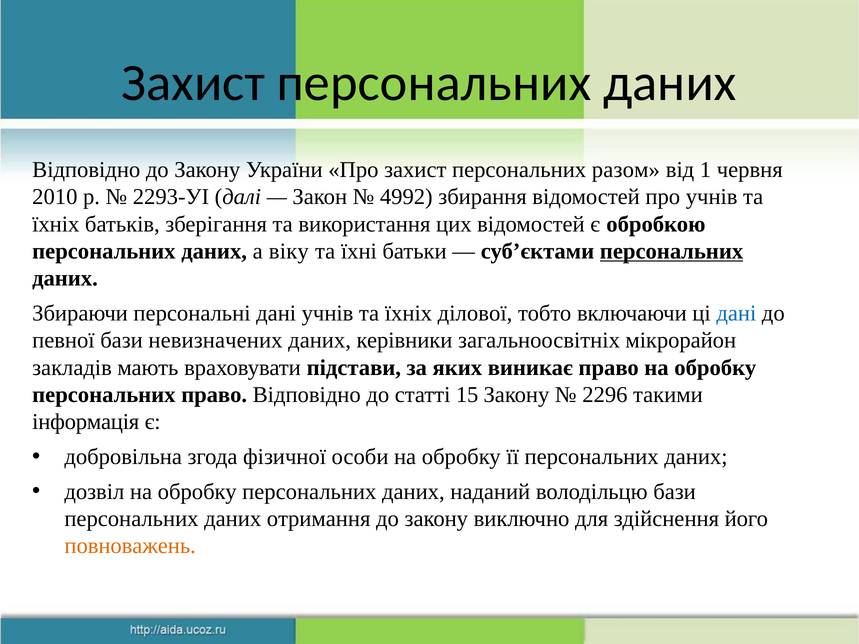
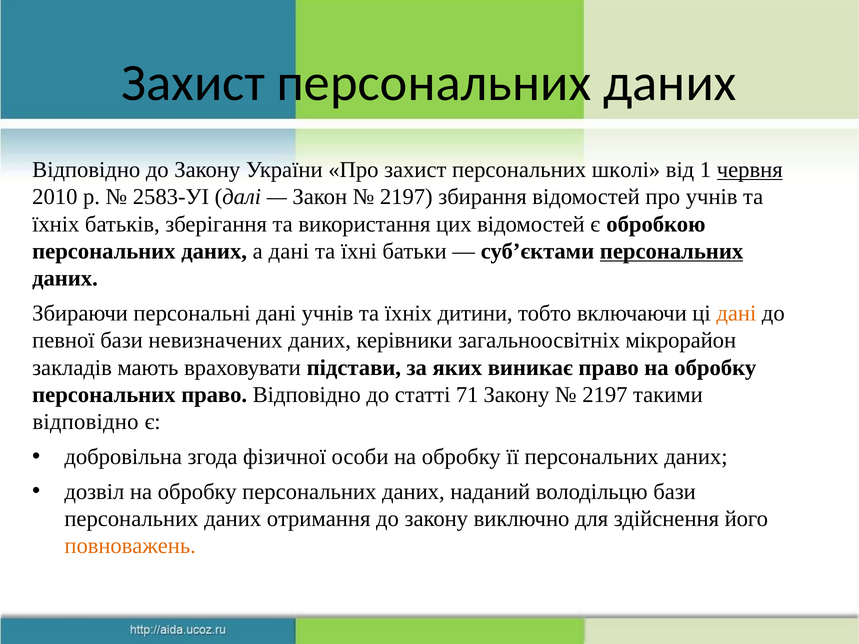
разом: разом -> школі
червня underline: none -> present
2293-УІ: 2293-УІ -> 2583-УІ
4992 at (406, 197): 4992 -> 2197
а віку: віку -> дані
ділової: ділової -> дитини
дані at (736, 313) colour: blue -> orange
15: 15 -> 71
2296 at (605, 395): 2296 -> 2197
інформація at (86, 422): інформація -> відповідно
